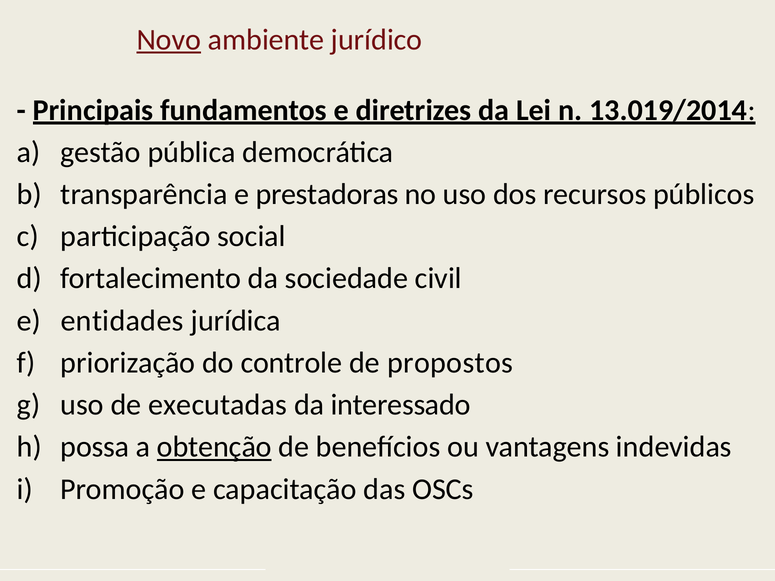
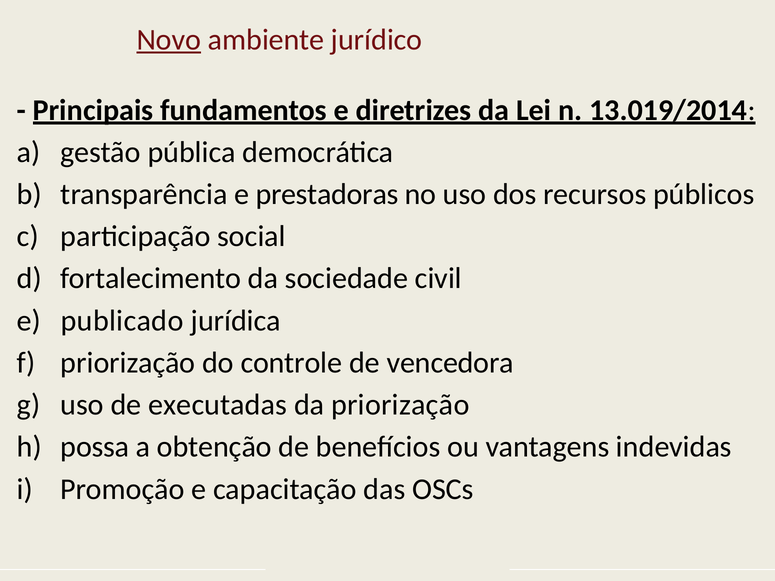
entidades: entidades -> publicado
propostos: propostos -> vencedora
da interessado: interessado -> priorização
obtenção underline: present -> none
